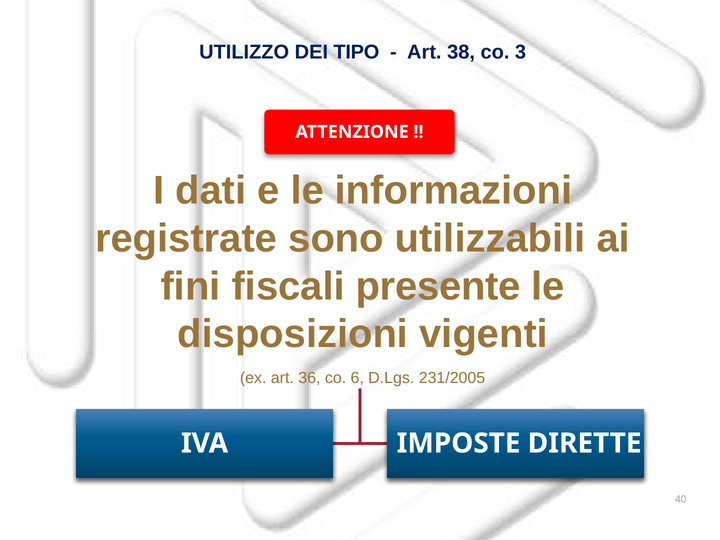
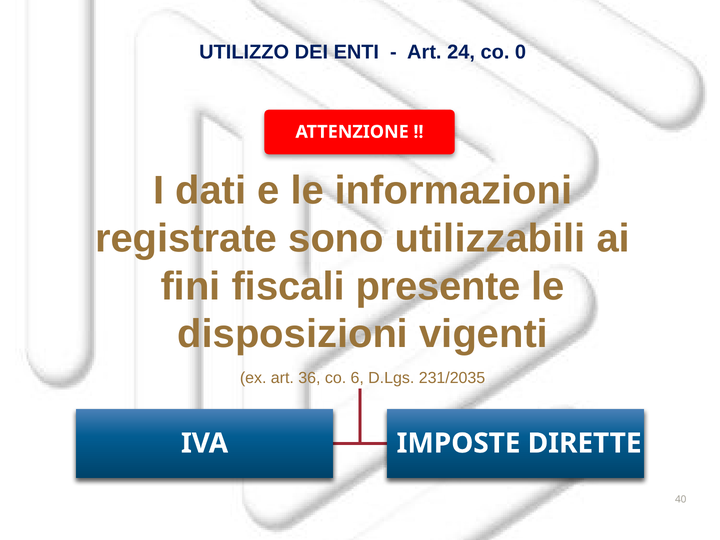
TIPO: TIPO -> ENTI
38: 38 -> 24
3: 3 -> 0
231/2005: 231/2005 -> 231/2035
